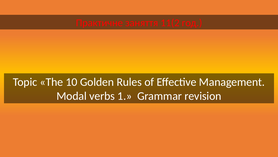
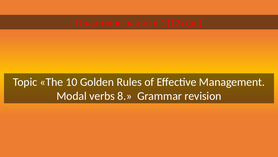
1: 1 -> 8
